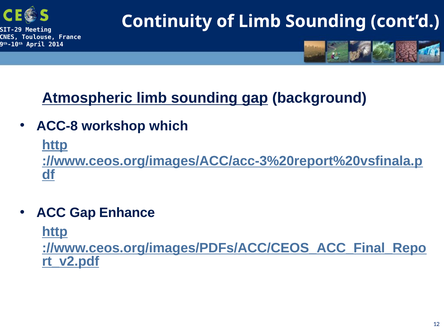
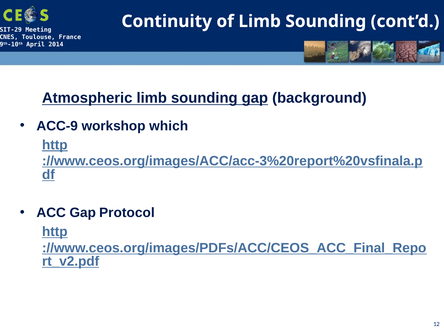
ACC-8: ACC-8 -> ACC-9
Enhance: Enhance -> Protocol
